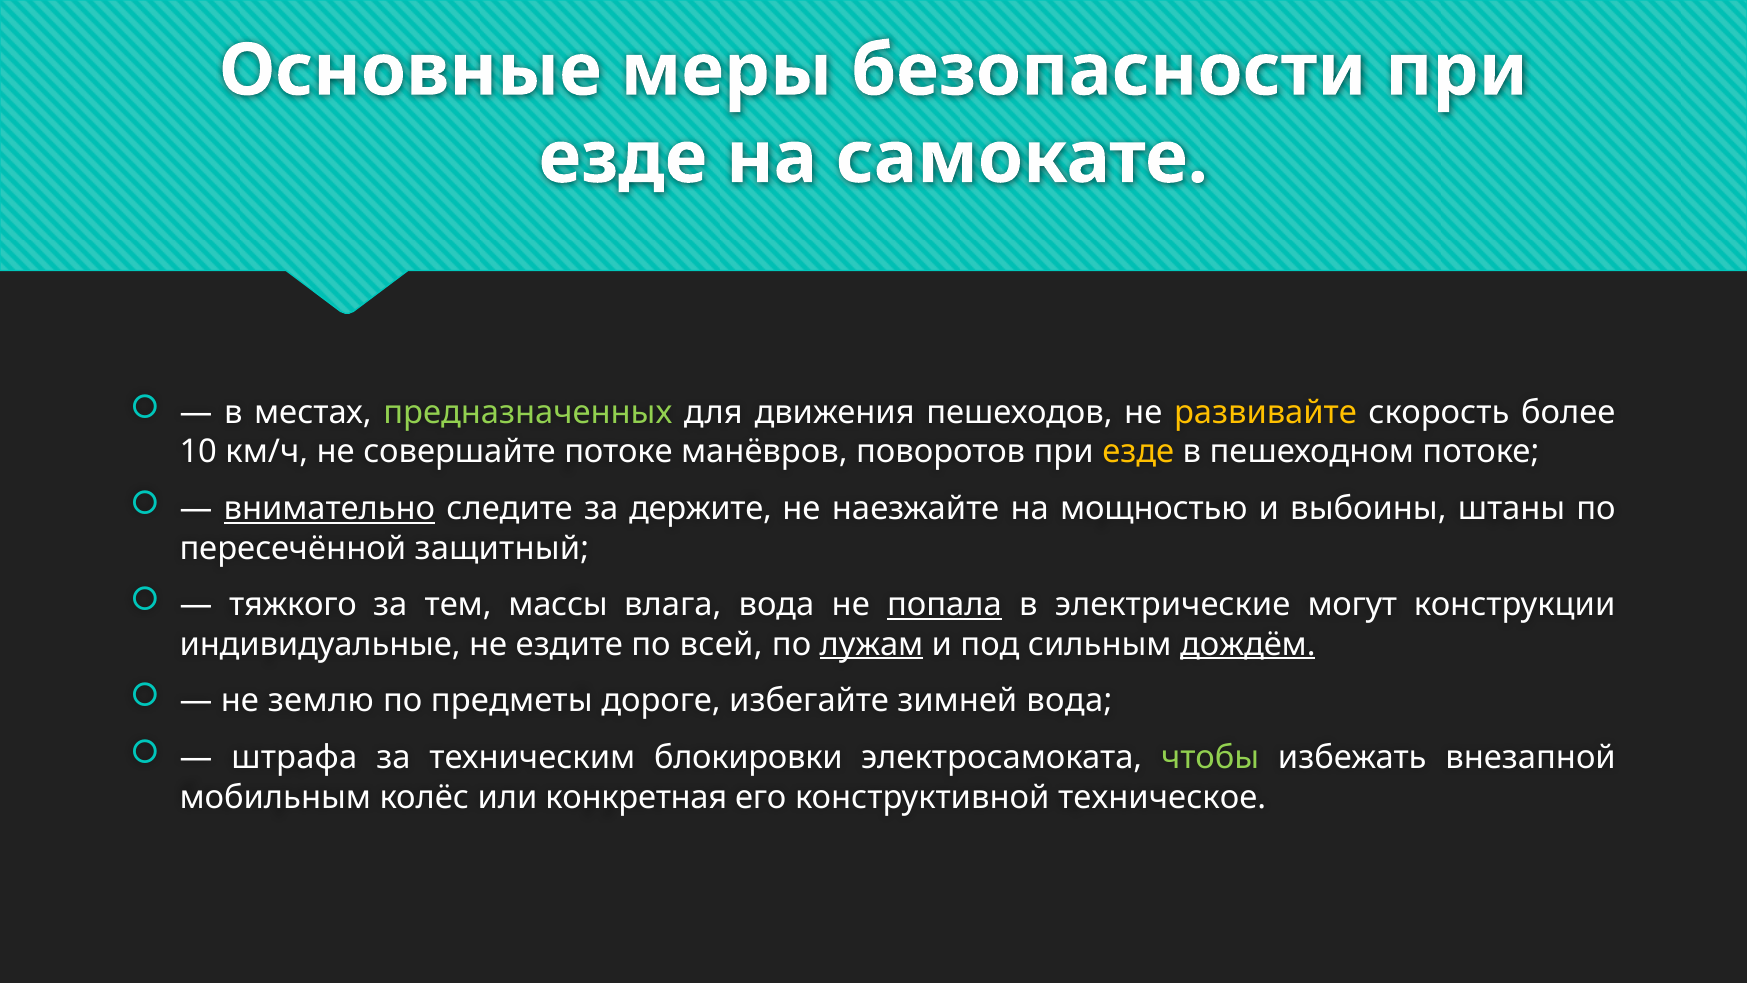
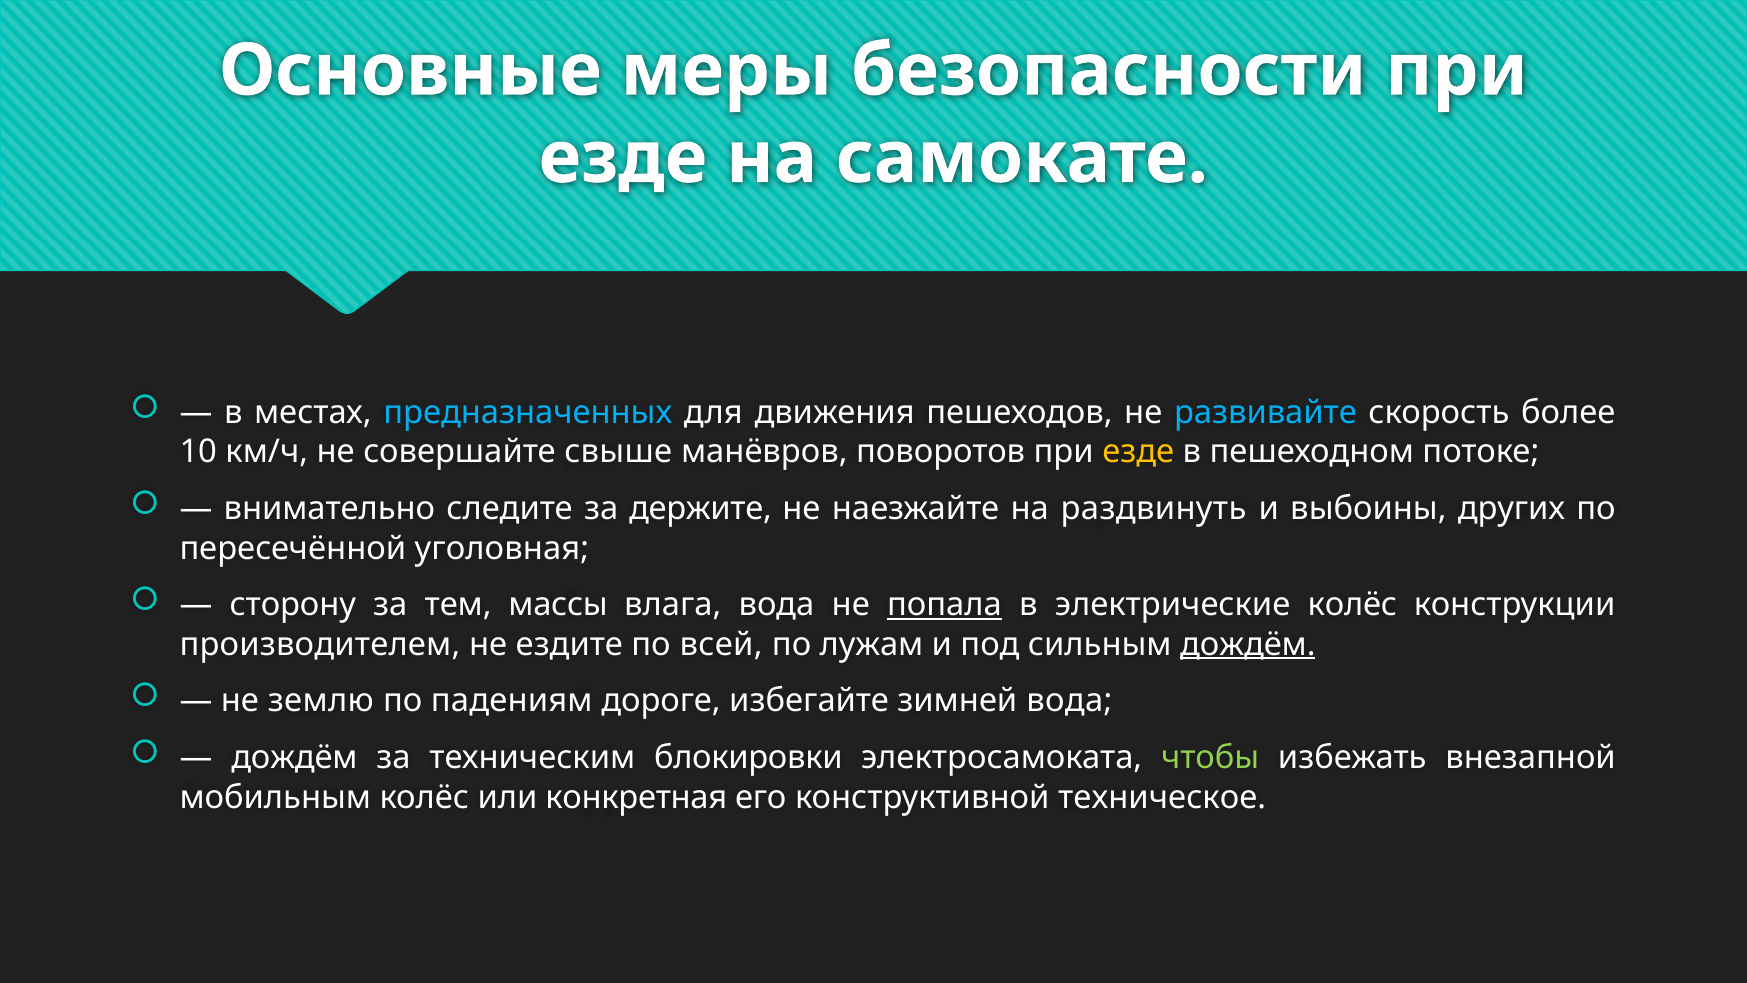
предназначенных colour: light green -> light blue
развивайте colour: yellow -> light blue
совершайте потоке: потоке -> свыше
внимательно underline: present -> none
мощностью: мощностью -> раздвинуть
штаны: штаны -> других
защитный: защитный -> уголовная
тяжкого: тяжкого -> сторону
электрические могут: могут -> колёс
индивидуальные: индивидуальные -> производителем
лужам underline: present -> none
предметы: предметы -> падениям
штрафа at (294, 758): штрафа -> дождём
